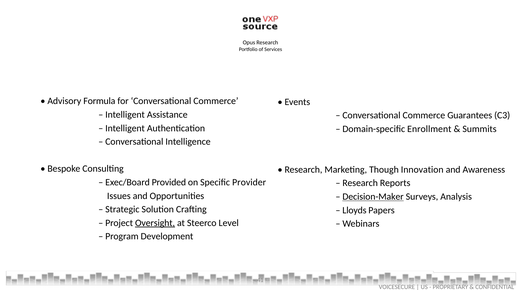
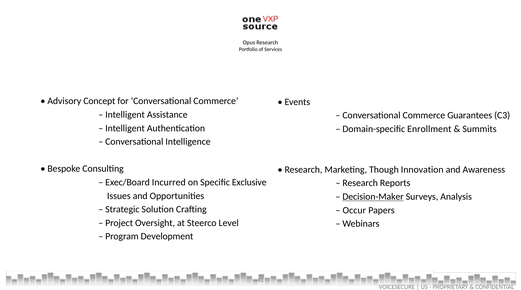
Formula: Formula -> Concept
Provided: Provided -> Incurred
Provider: Provider -> Exclusive
Lloyds: Lloyds -> Occur
Oversight underline: present -> none
